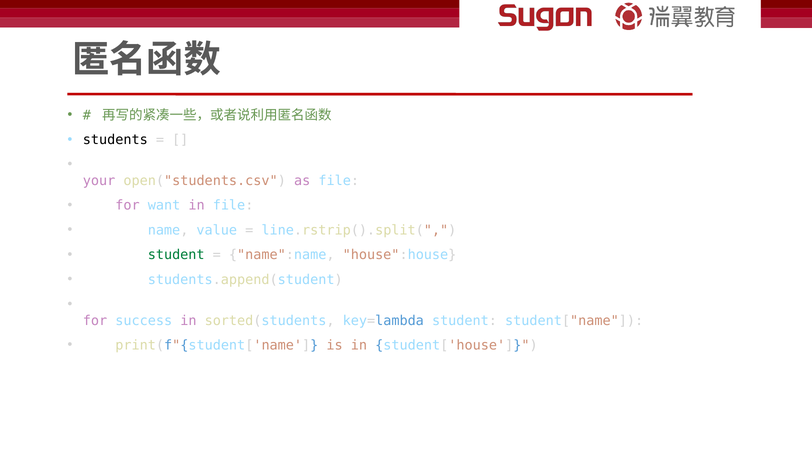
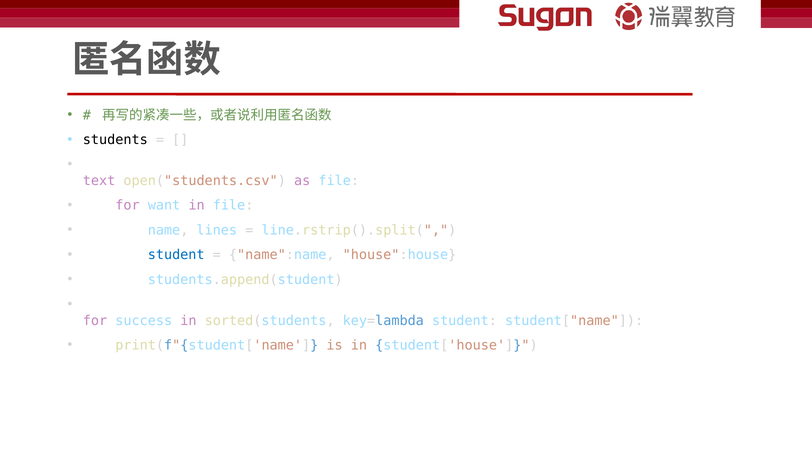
your: your -> text
value: value -> lines
student at (176, 255) colour: green -> blue
